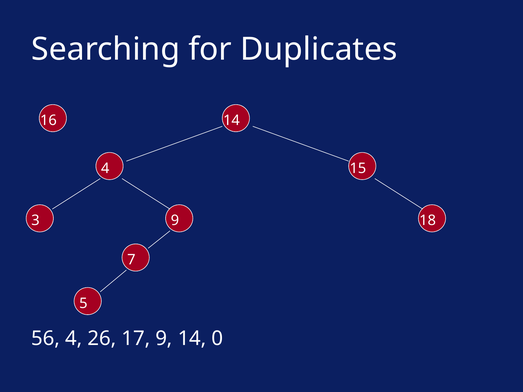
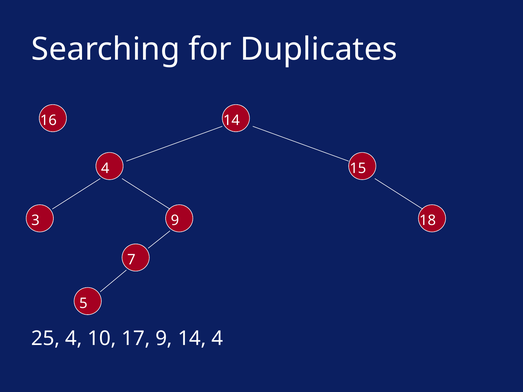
56: 56 -> 25
26: 26 -> 10
14 0: 0 -> 4
